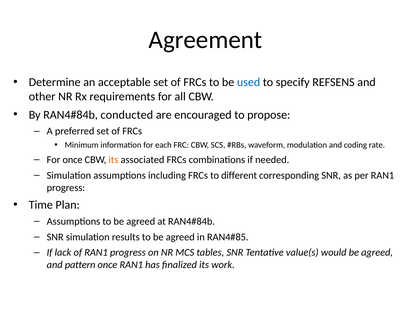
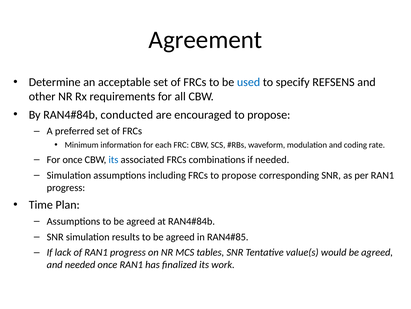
its at (113, 159) colour: orange -> blue
FRCs to different: different -> propose
and pattern: pattern -> needed
